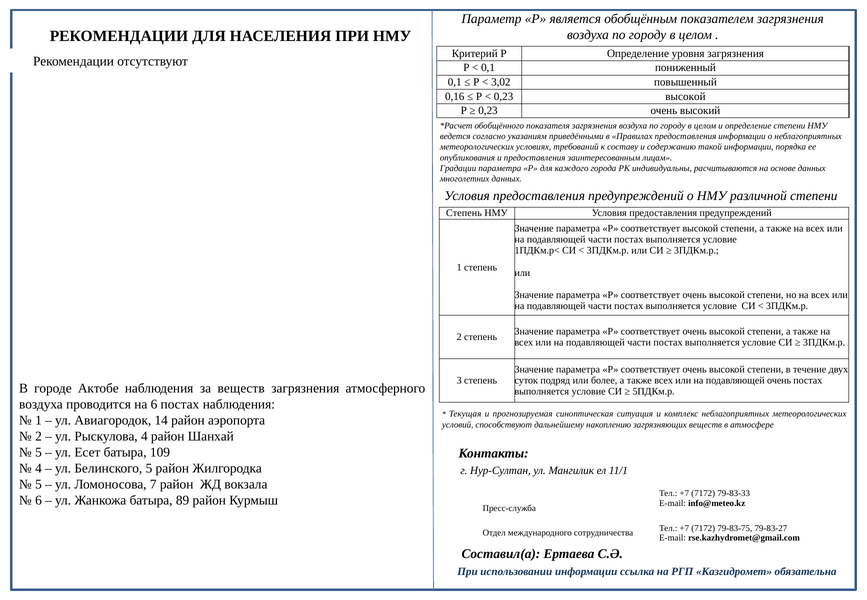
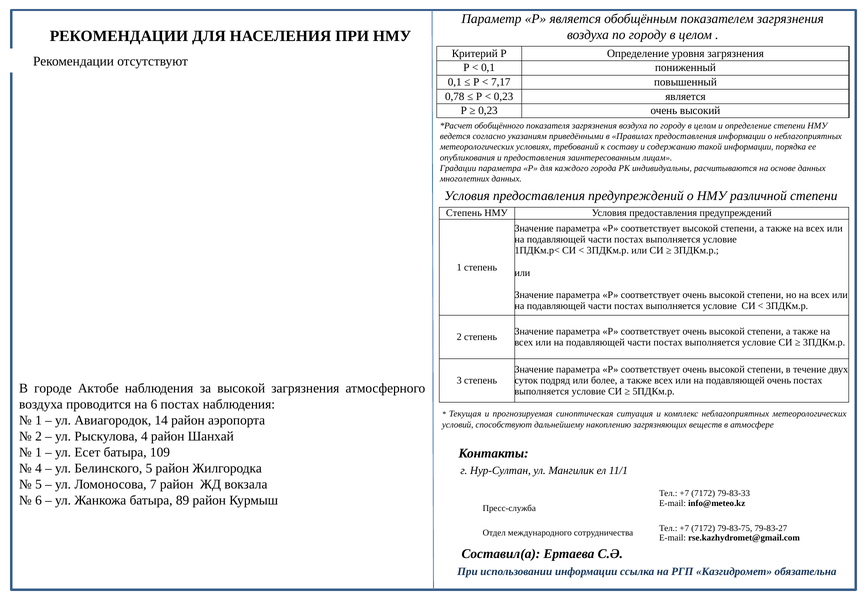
3,02: 3,02 -> 7,17
0,16: 0,16 -> 0,78
0,23 высокой: высокой -> является
за веществ: веществ -> высокой
5 at (38, 453): 5 -> 1
